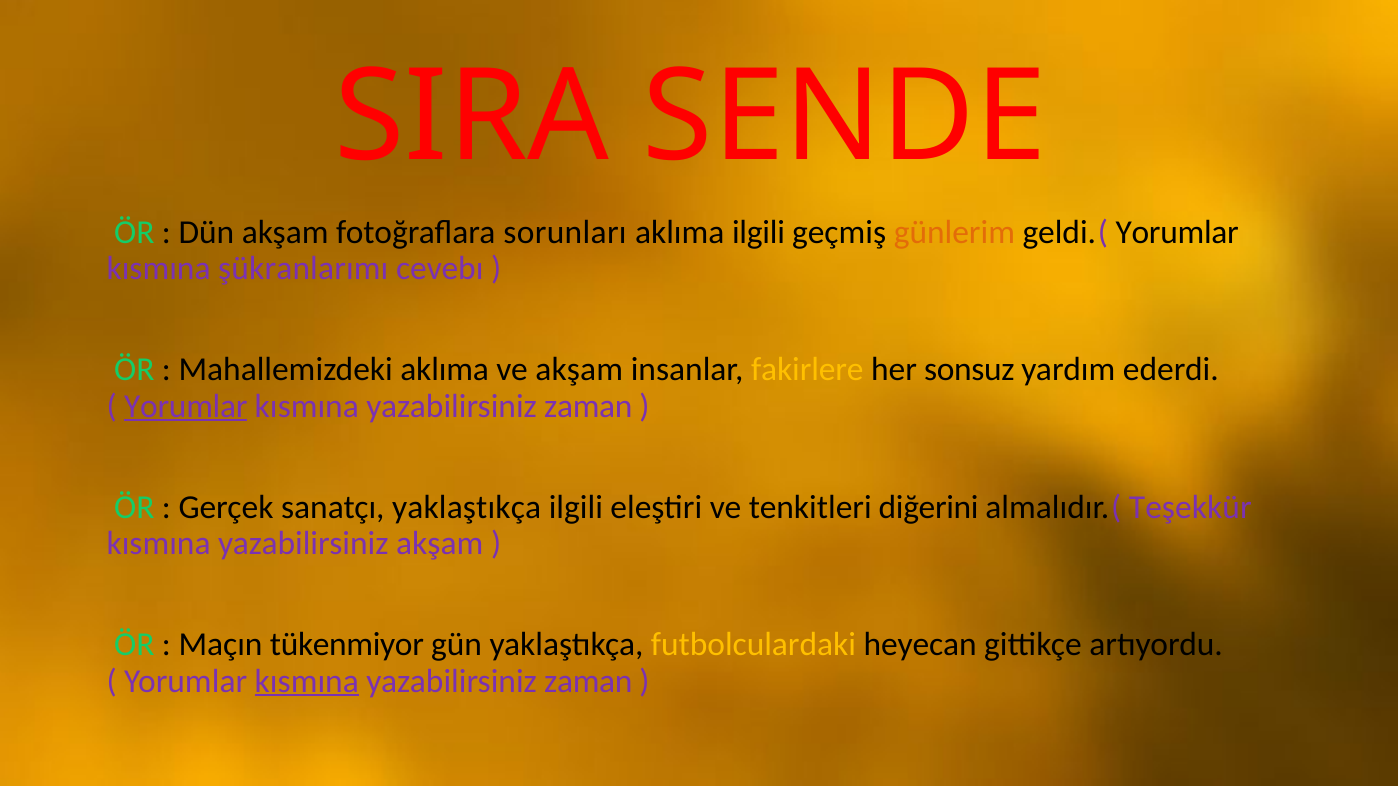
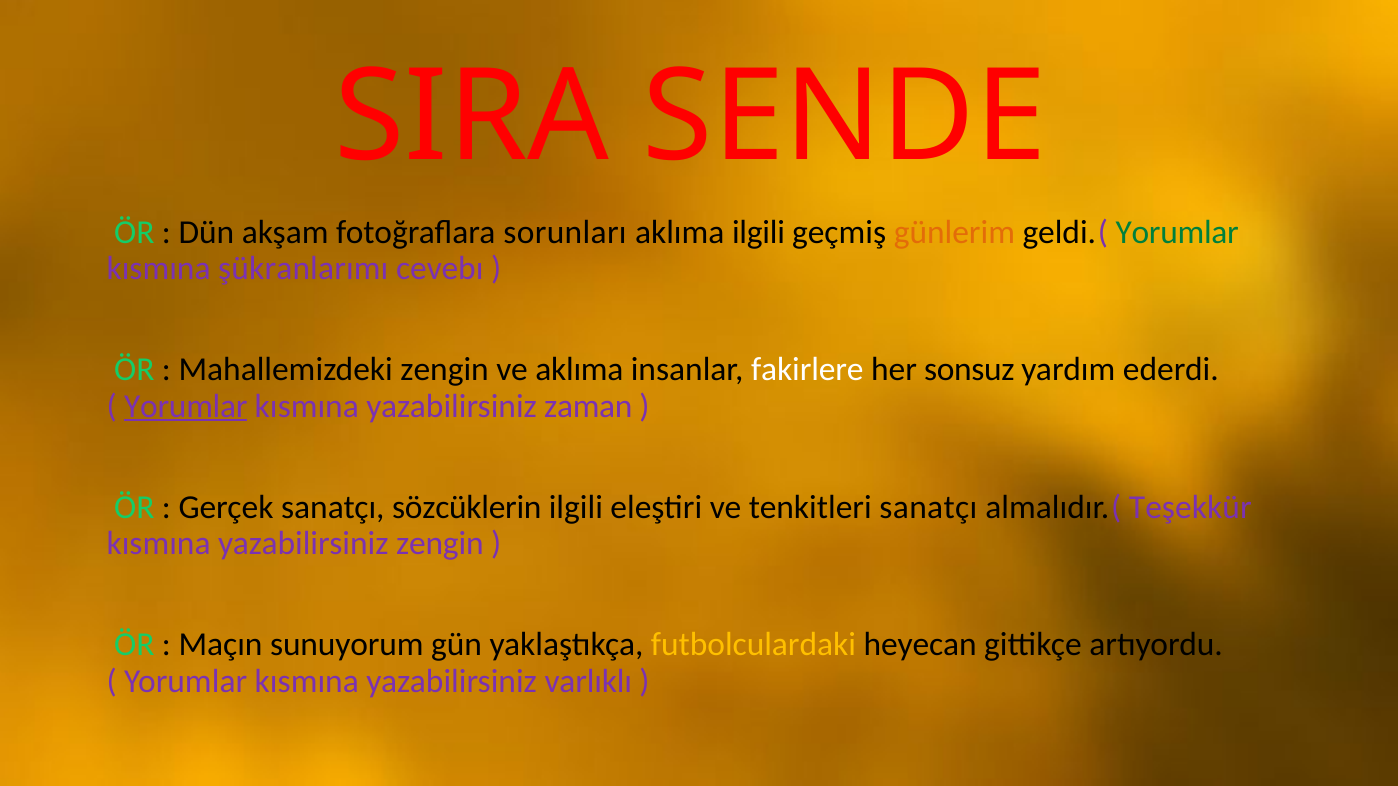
Yorumlar at (1177, 232) colour: black -> green
Mahallemizdeki aklıma: aklıma -> zengin
ve akşam: akşam -> aklıma
fakirlere colour: yellow -> white
sanatçı yaklaştıkça: yaklaştıkça -> sözcüklerin
tenkitleri diğerini: diğerini -> sanatçı
yazabilirsiniz akşam: akşam -> zengin
tükenmiyor: tükenmiyor -> sunuyorum
kısmına at (307, 681) underline: present -> none
zaman at (588, 681): zaman -> varlıklı
